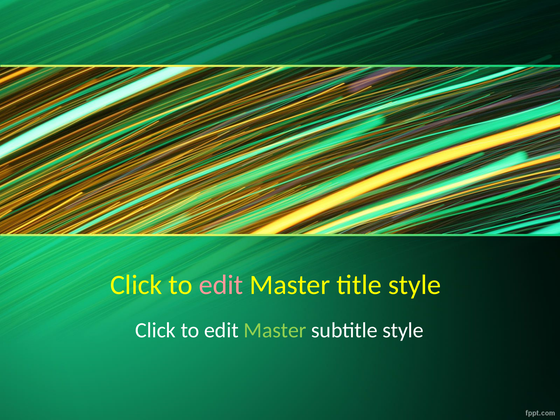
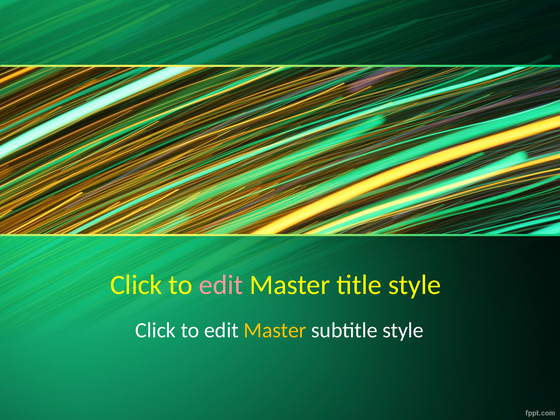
Master at (275, 330) colour: light green -> yellow
